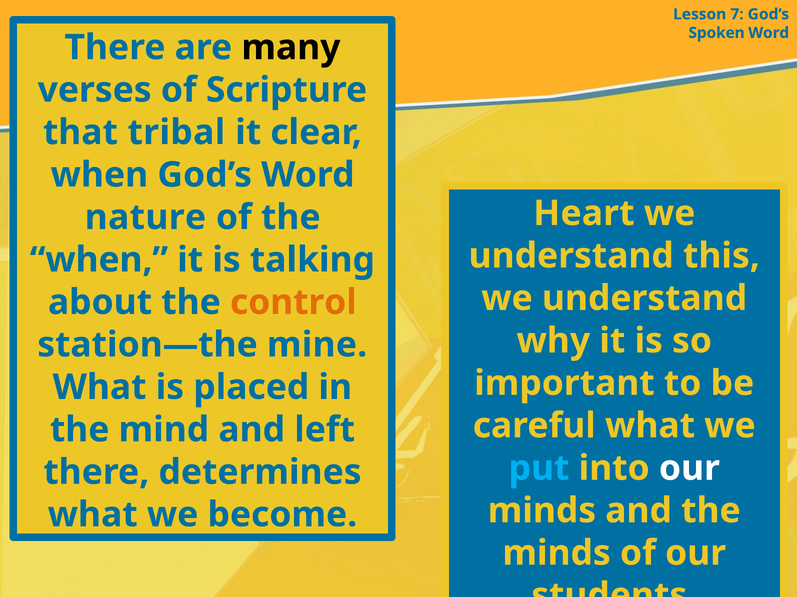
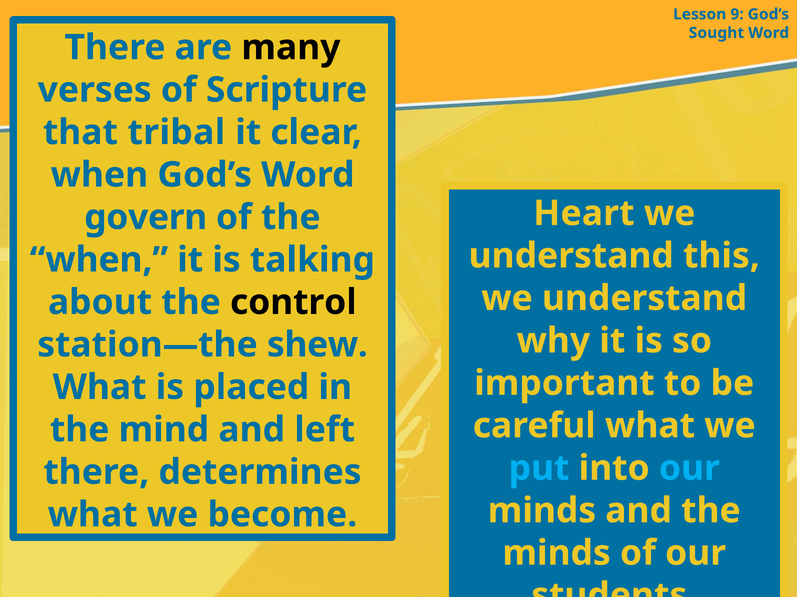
7: 7 -> 9
Spoken: Spoken -> Sought
nature: nature -> govern
control colour: orange -> black
mine: mine -> shew
our at (689, 469) colour: white -> light blue
